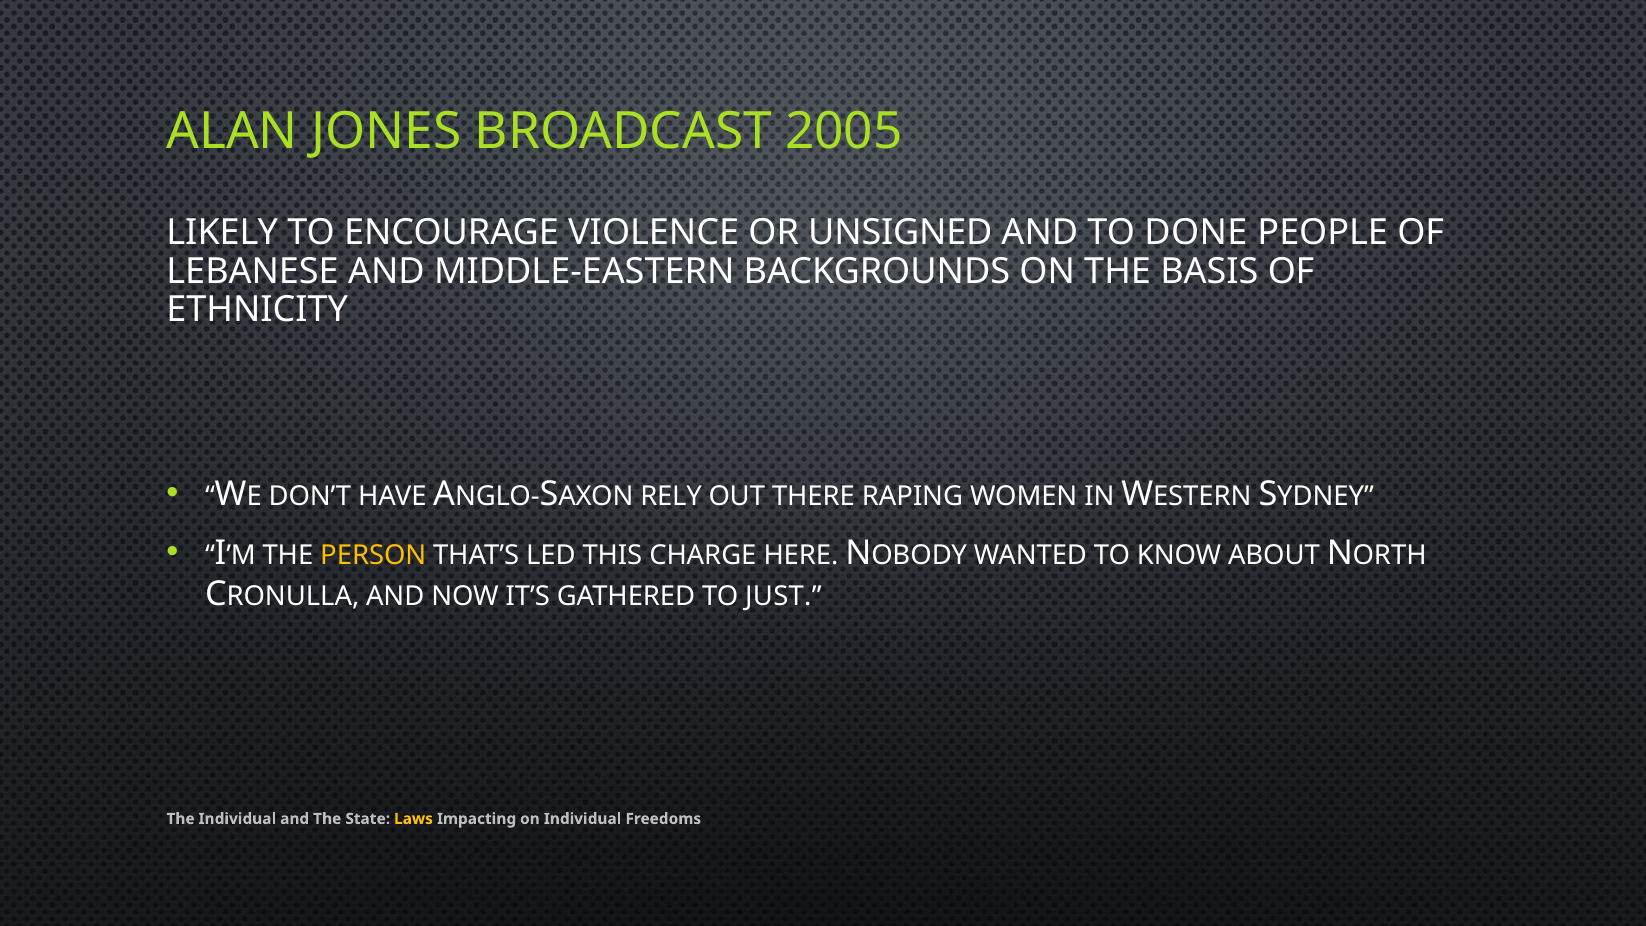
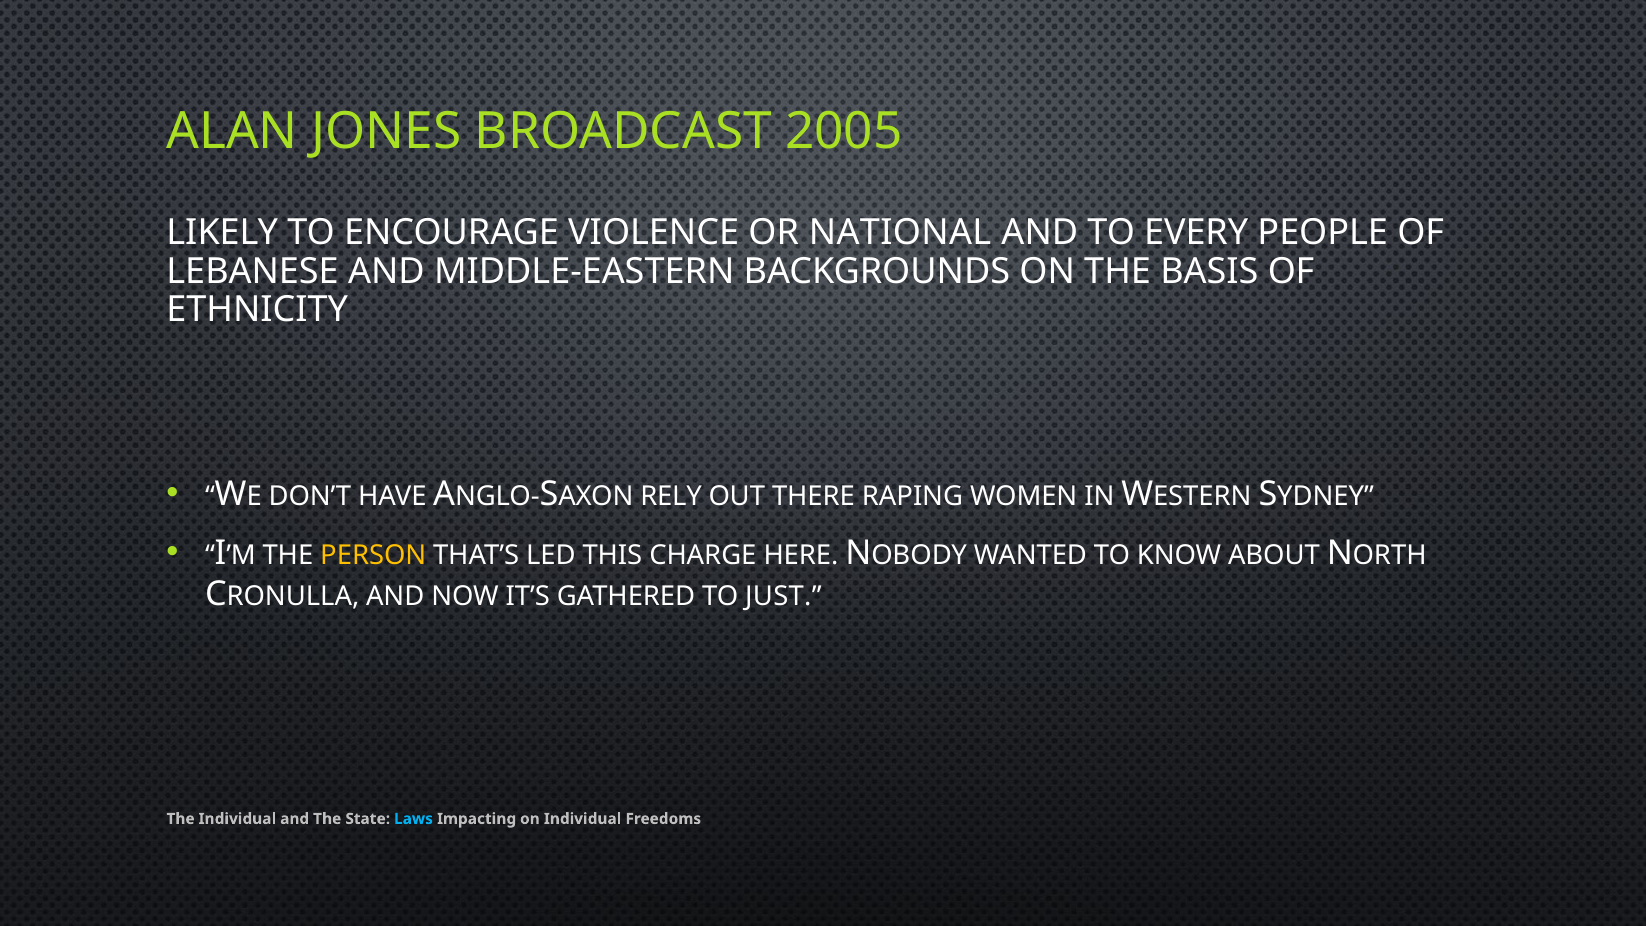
UNSIGNED: UNSIGNED -> NATIONAL
DONE: DONE -> EVERY
Laws colour: yellow -> light blue
